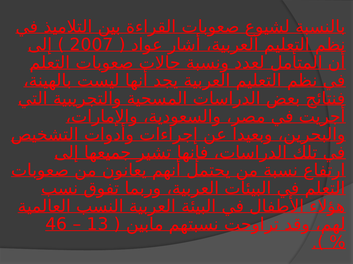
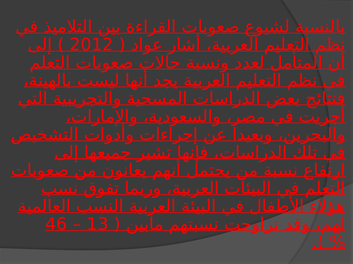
2007: 2007 -> 2012
